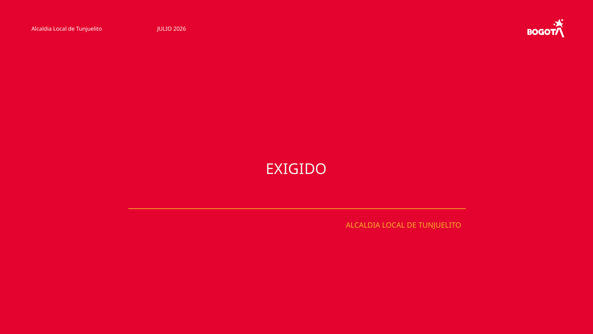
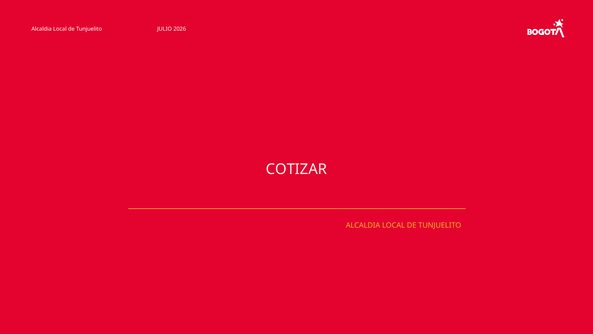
EXIGIDO: EXIGIDO -> COTIZAR
